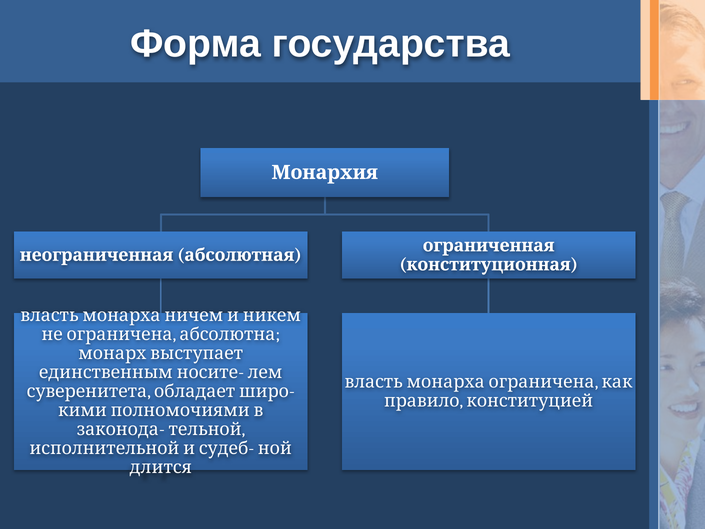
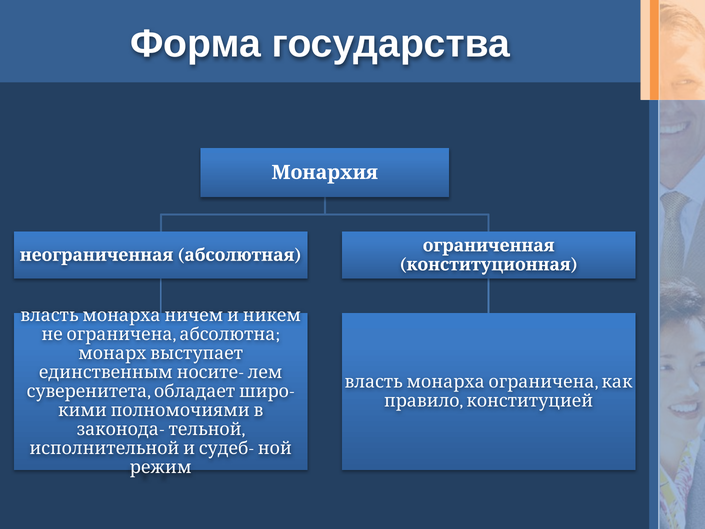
длится: длится -> режим
